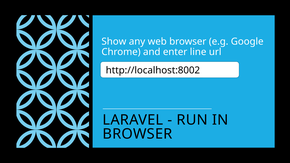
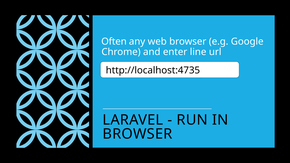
Show: Show -> Often
http://localhost:8002: http://localhost:8002 -> http://localhost:4735
